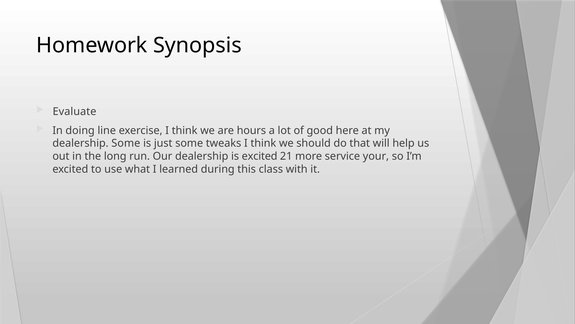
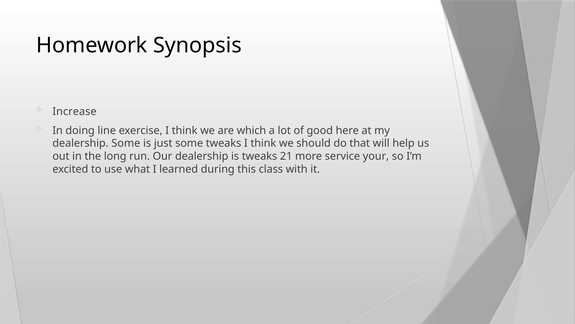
Evaluate: Evaluate -> Increase
hours: hours -> which
is excited: excited -> tweaks
